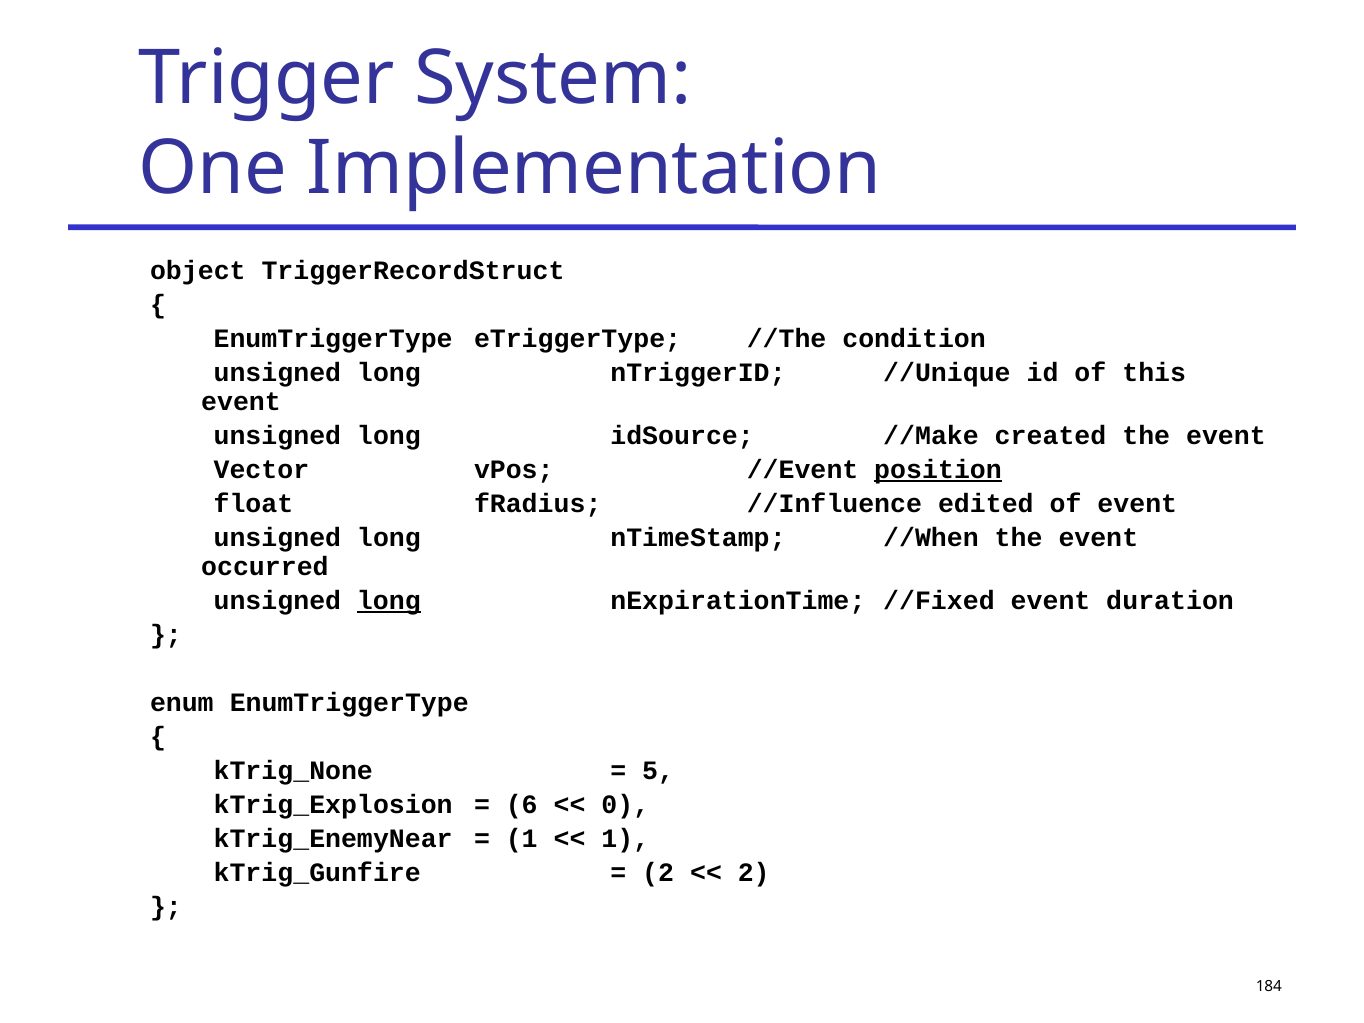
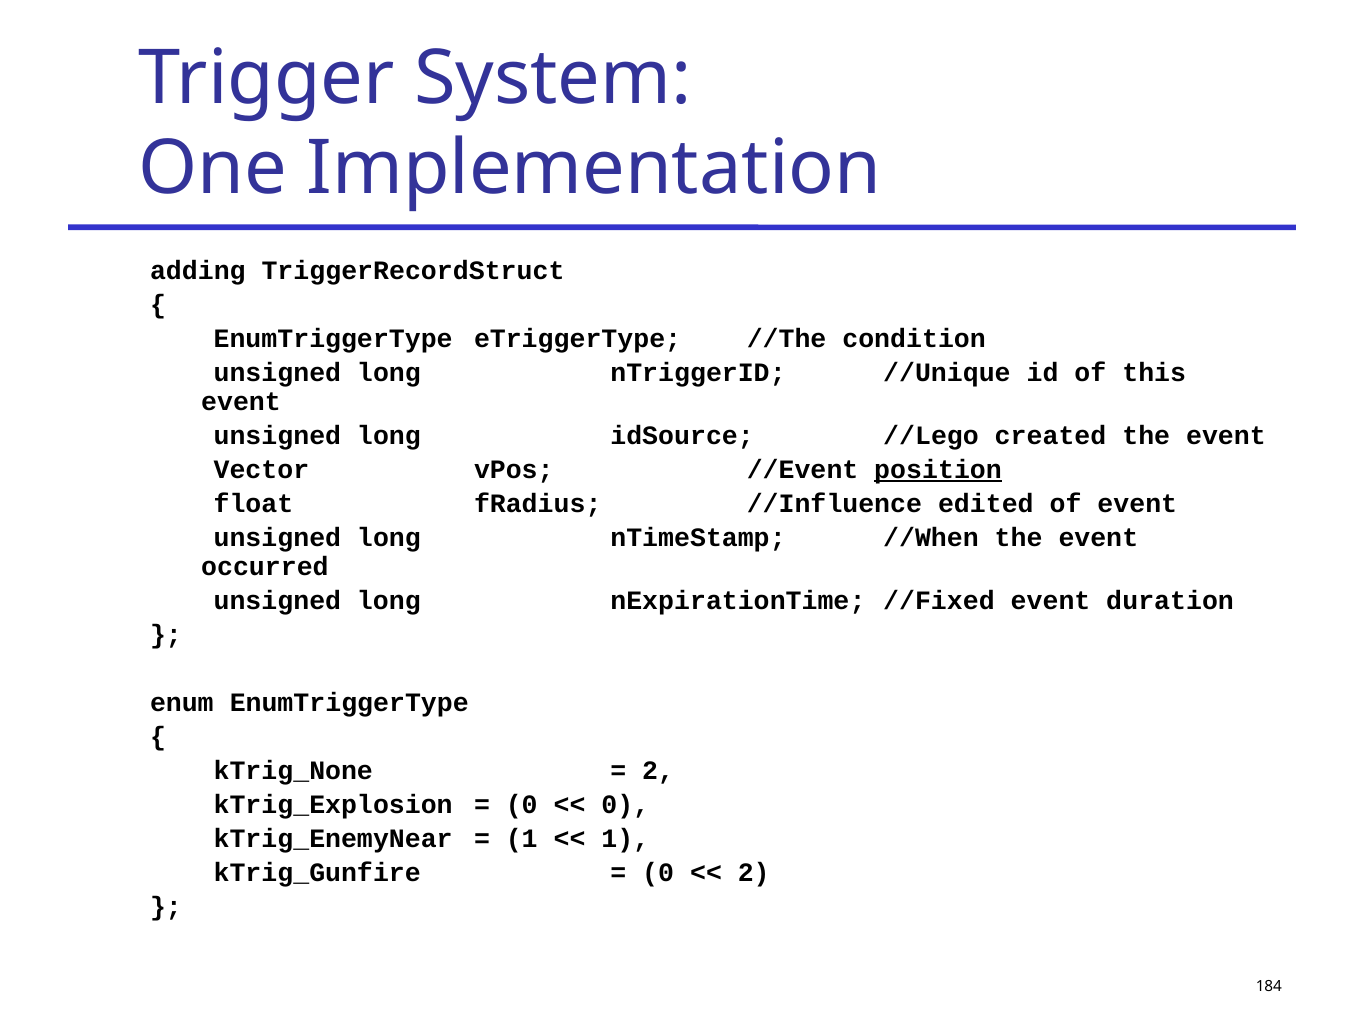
object: object -> adding
//Make: //Make -> //Lego
long at (389, 600) underline: present -> none
5 at (658, 770): 5 -> 2
6 at (522, 804): 6 -> 0
2 at (658, 872): 2 -> 0
